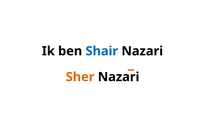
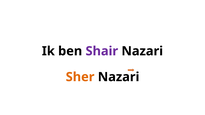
Shair colour: blue -> purple
